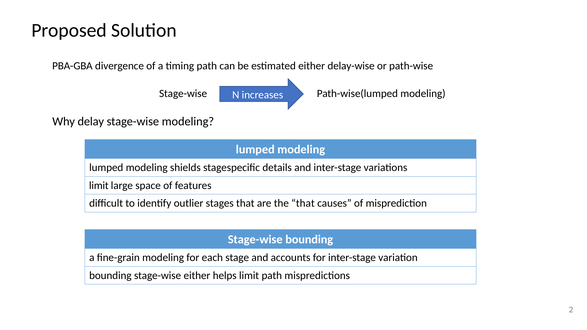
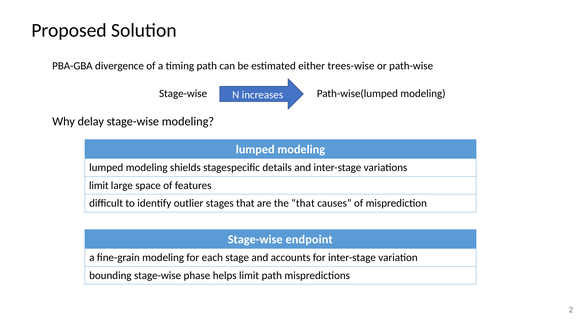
delay-wise: delay-wise -> trees-wise
Stage-wise bounding: bounding -> endpoint
stage-wise either: either -> phase
